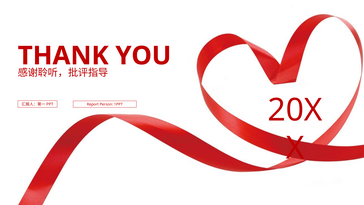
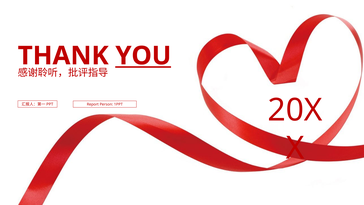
YOU underline: none -> present
